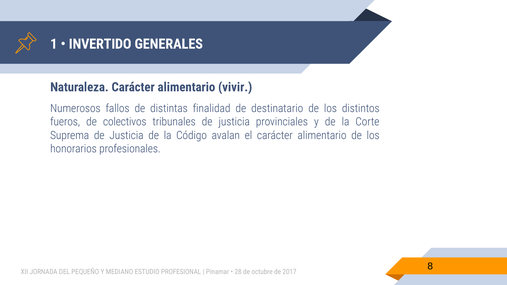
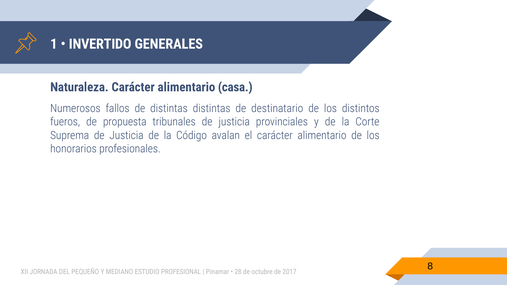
vivir: vivir -> casa
distintas finalidad: finalidad -> distintas
colectivos: colectivos -> propuesta
